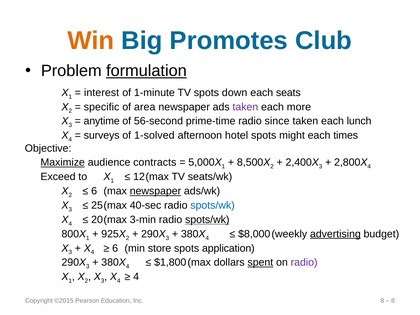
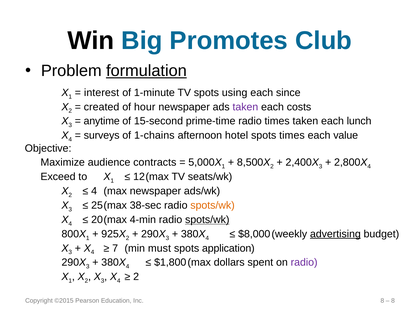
Win colour: orange -> black
down: down -> using
seats: seats -> since
specific: specific -> created
area: area -> hour
more: more -> costs
56-second: 56-second -> 15-second
radio since: since -> times
1-solved: 1-solved -> 1-chains
spots might: might -> times
times: times -> value
Maximize underline: present -> none
6 at (94, 191): 6 -> 4
newspaper at (155, 191) underline: present -> none
40-sec: 40-sec -> 38-sec
spots/wk at (213, 205) colour: blue -> orange
3-min: 3-min -> 4-min
6 at (115, 248): 6 -> 7
store: store -> must
spent underline: present -> none
4 at (136, 277): 4 -> 2
